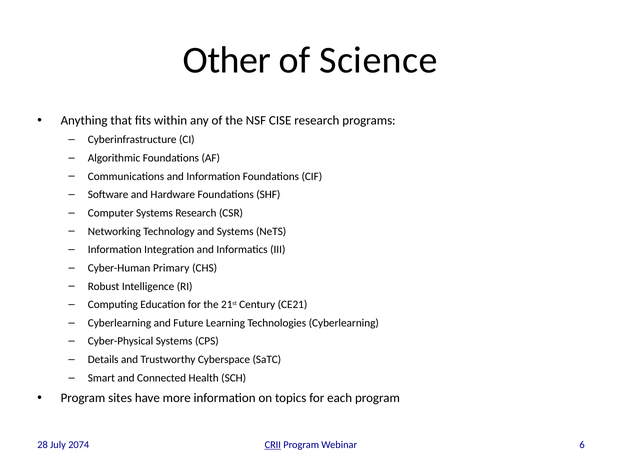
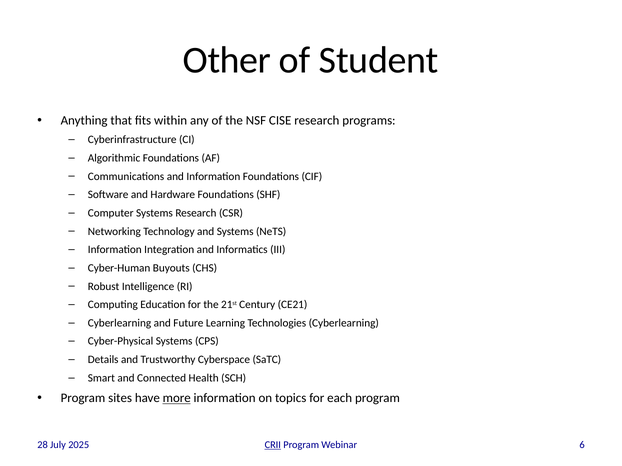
Science: Science -> Student
Primary: Primary -> Buyouts
more underline: none -> present
2074: 2074 -> 2025
